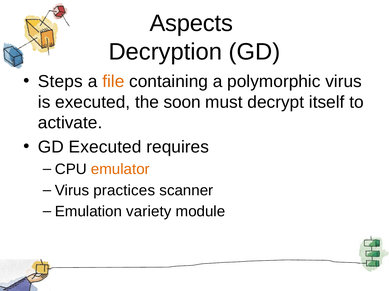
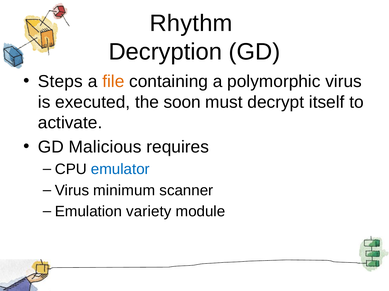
Aspects: Aspects -> Rhythm
GD Executed: Executed -> Malicious
emulator colour: orange -> blue
practices: practices -> minimum
